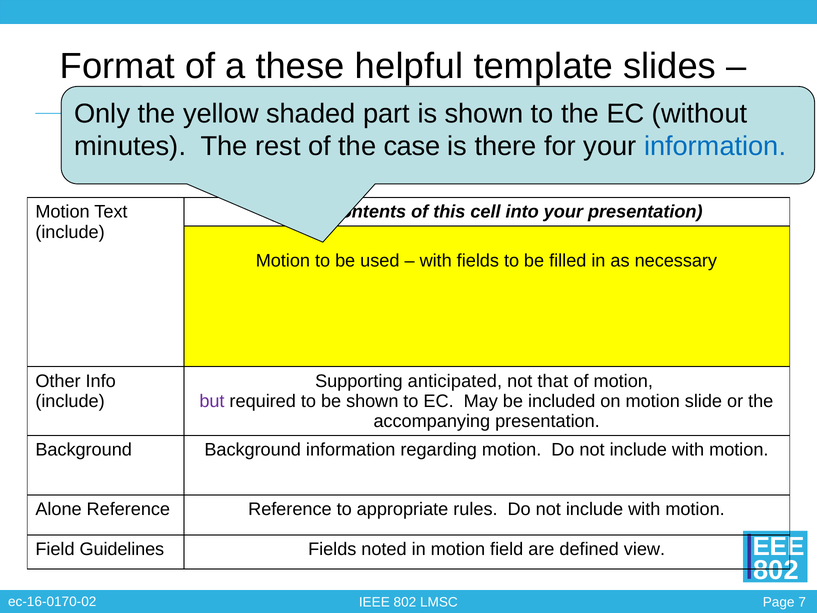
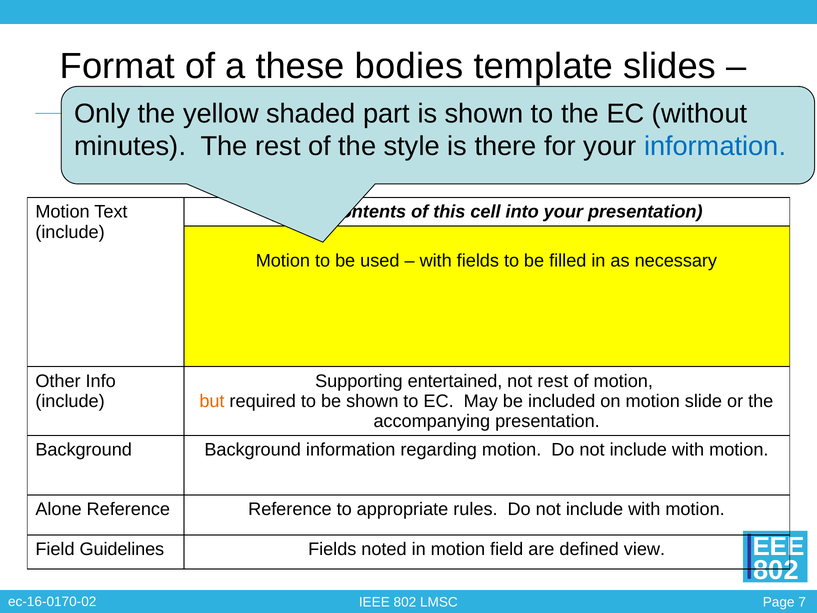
helpful: helpful -> bodies
case: case -> style
anticipated: anticipated -> entertained
not that: that -> rest
but colour: purple -> orange
